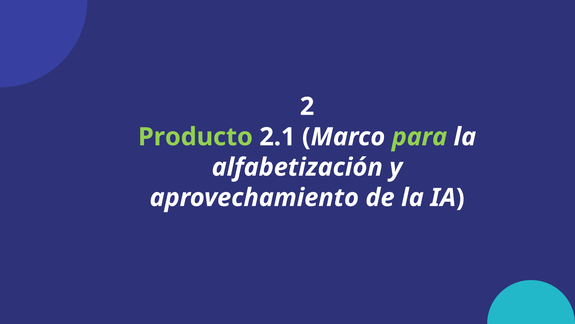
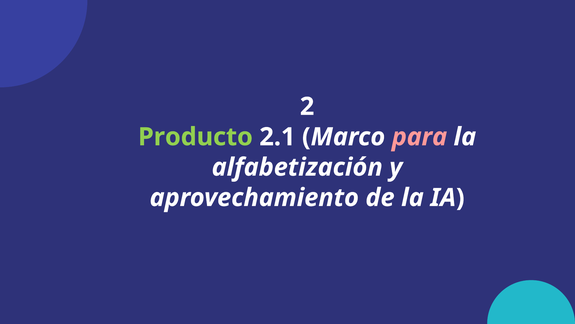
para colour: light green -> pink
